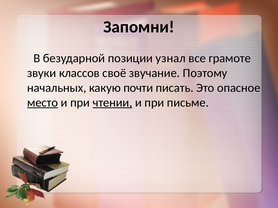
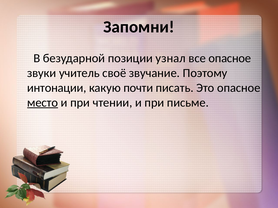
все грамоте: грамоте -> опасное
классов: классов -> учитель
начальных: начальных -> интонации
чтении underline: present -> none
